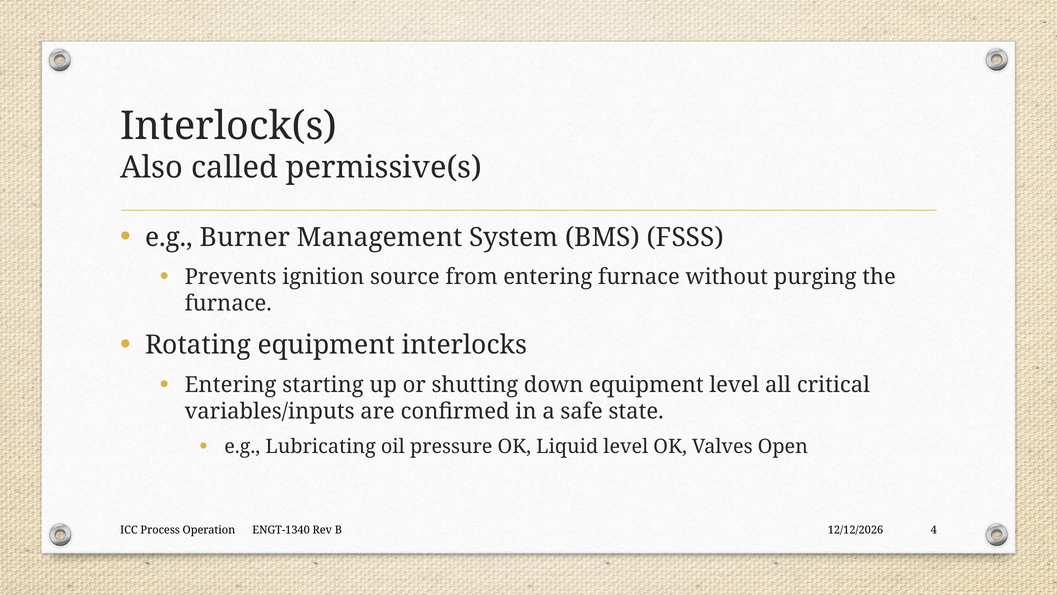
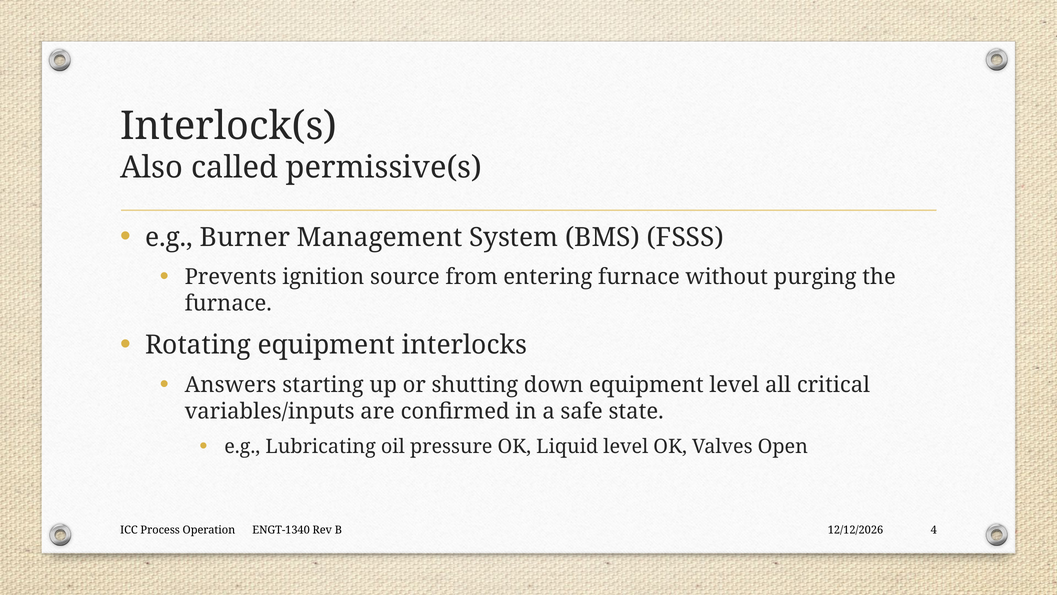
Entering at (231, 384): Entering -> Answers
